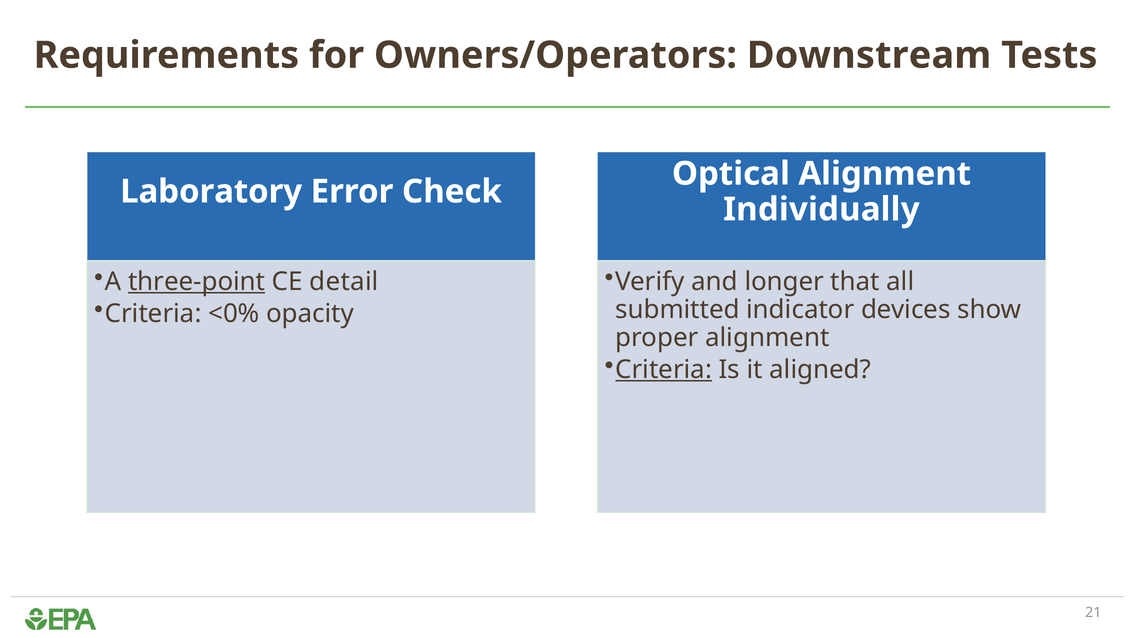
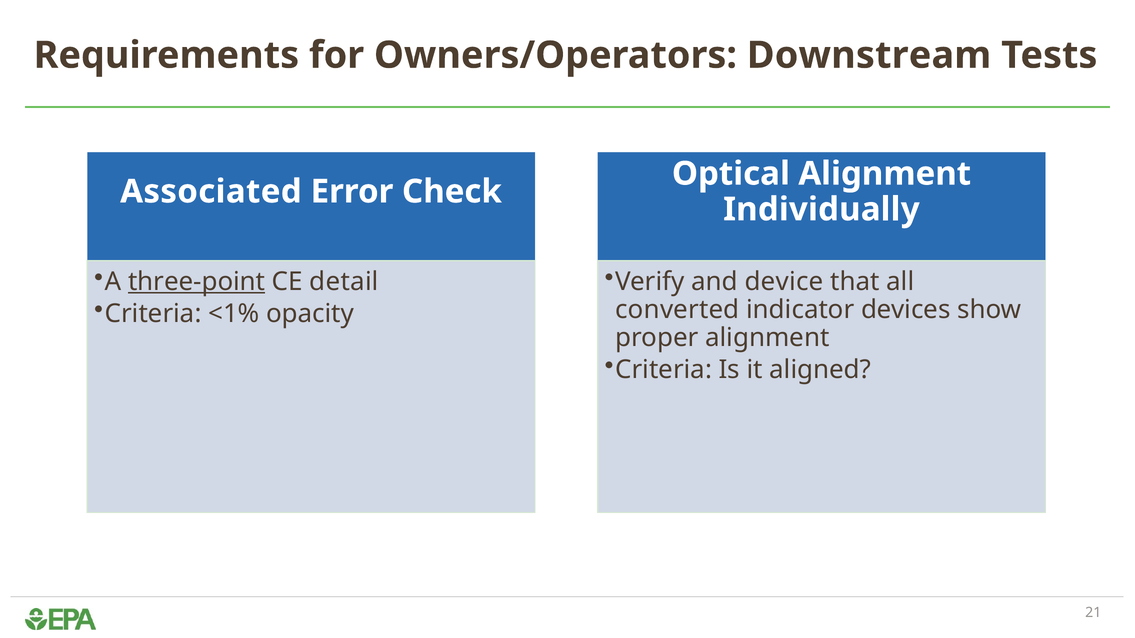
Laboratory: Laboratory -> Associated
longer: longer -> device
<0%: <0% -> <1%
submitted: submitted -> converted
Criteria at (664, 370) underline: present -> none
